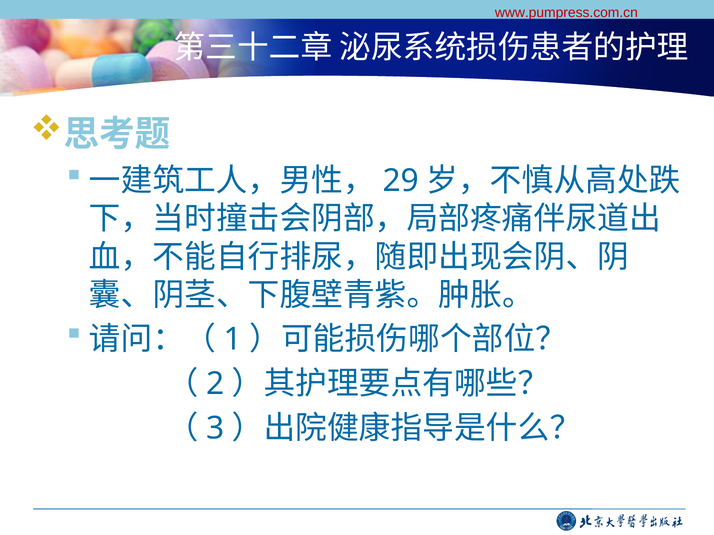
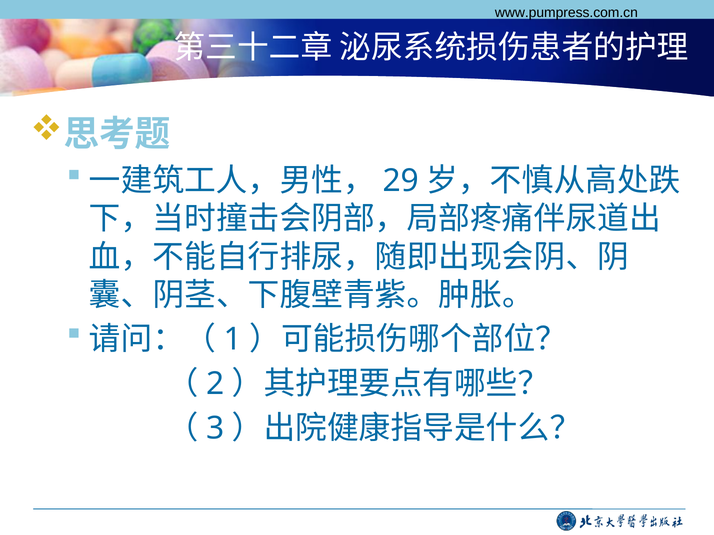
www.pumpress.com.cn colour: red -> black
